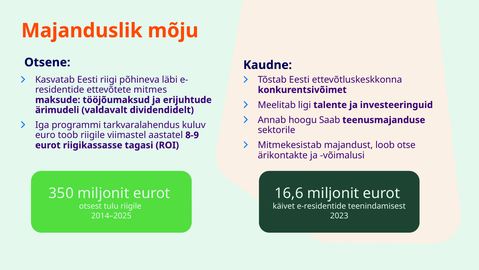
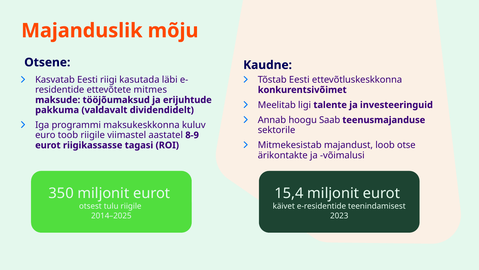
põhineva: põhineva -> kasutada
ärimudeli: ärimudeli -> pakkuma
tarkvaralahendus: tarkvaralahendus -> maksukeskkonna
16,6: 16,6 -> 15,4
